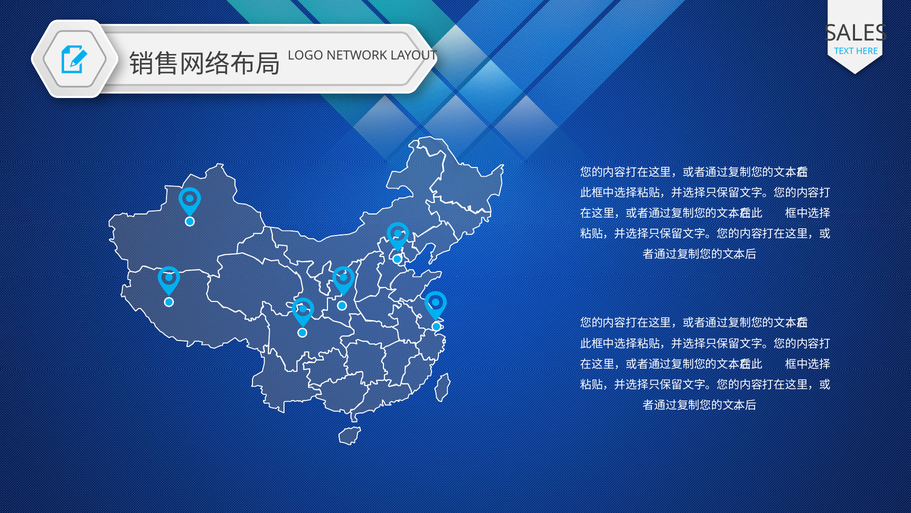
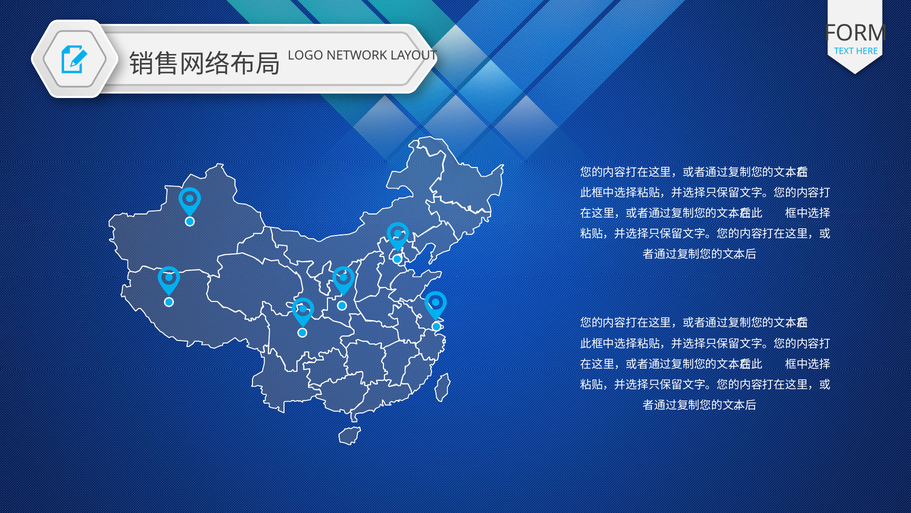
SALES: SALES -> FORM
